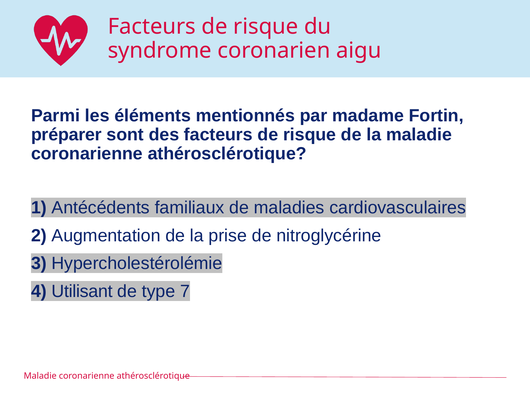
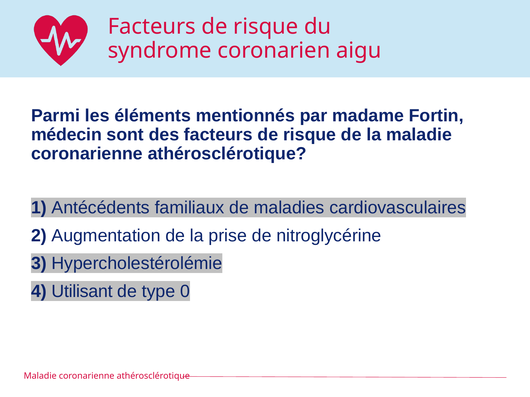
préparer: préparer -> médecin
7: 7 -> 0
